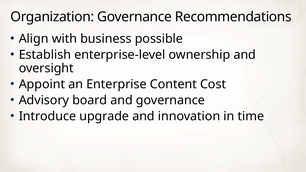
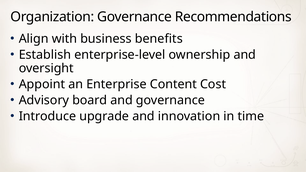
possible: possible -> benefits
